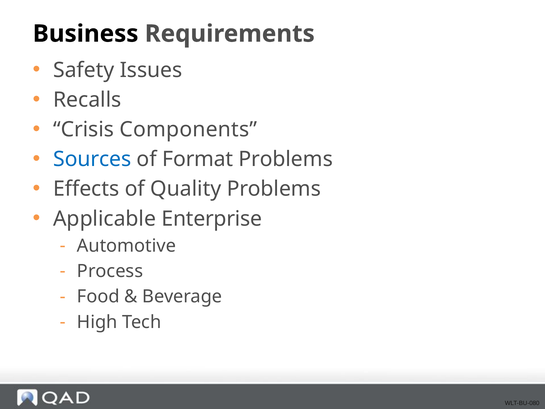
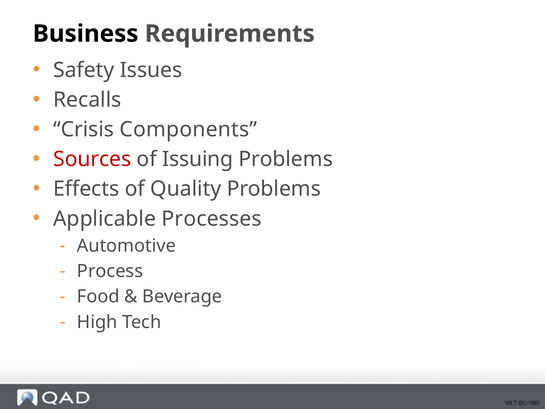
Sources colour: blue -> red
Format: Format -> Issuing
Enterprise: Enterprise -> Processes
